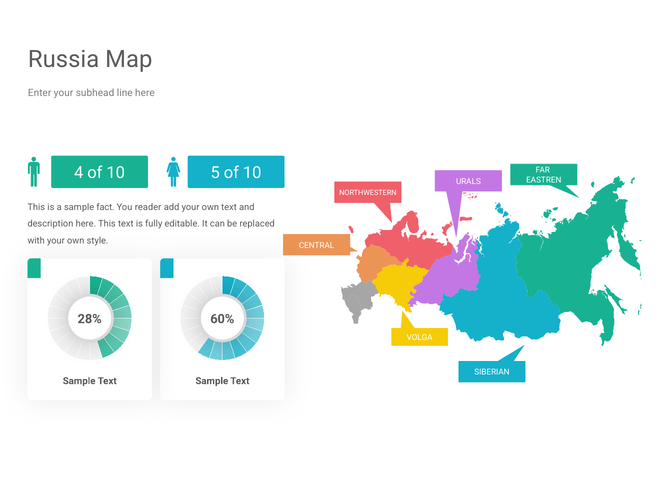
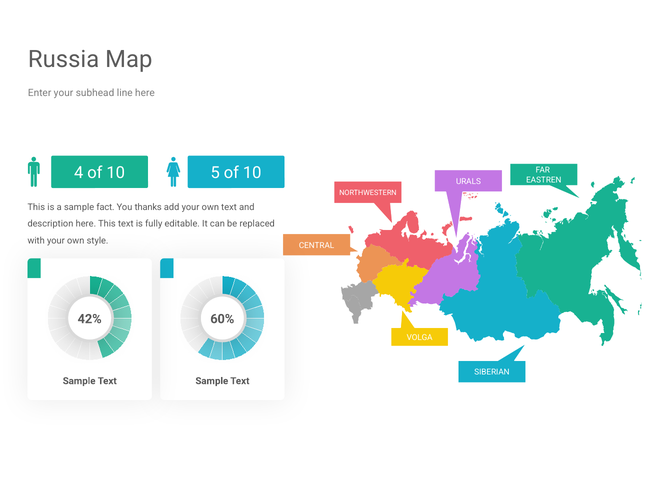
reader: reader -> thanks
28%: 28% -> 42%
